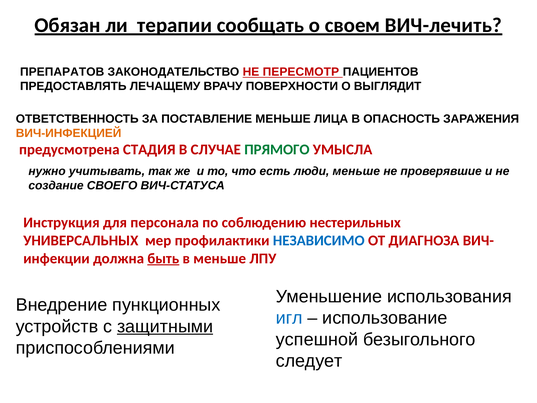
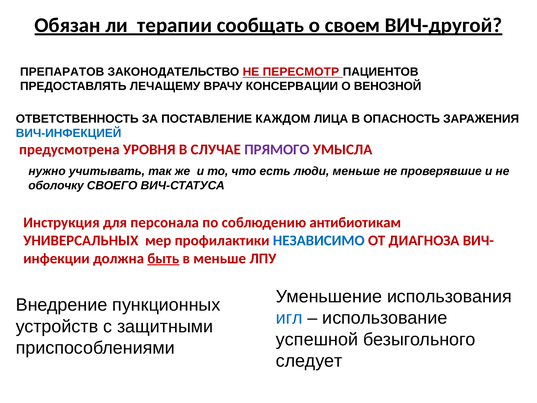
ВИЧ-лечить: ВИЧ-лечить -> ВИЧ-другой
ПОВЕРХНОСТИ: ПОВЕРХНОСТИ -> КОНСЕРВАЦИИ
ВЫГЛЯДИТ: ВЫГЛЯДИТ -> ВЕНОЗНОЙ
ПОСТАВЛЕНИЕ МЕНЬШЕ: МЕНЬШЕ -> КАЖДОМ
ВИЧ-ИНФЕКЦИЕЙ colour: orange -> blue
СТАДИЯ: СТАДИЯ -> УРОВНЯ
ПРЯМОГО colour: green -> purple
создание: создание -> оболочку
нестерильных: нестерильных -> антибиотикам
защитными underline: present -> none
